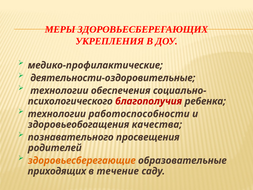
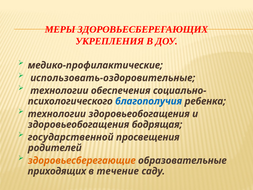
деятельности-оздоровительные: деятельности-оздоровительные -> использовать-оздоровительные
благополучия colour: red -> blue
технологии работоспособности: работоспособности -> здоровьеобогащения
качества: качества -> бодрящая
познавательного: познавательного -> государственной
